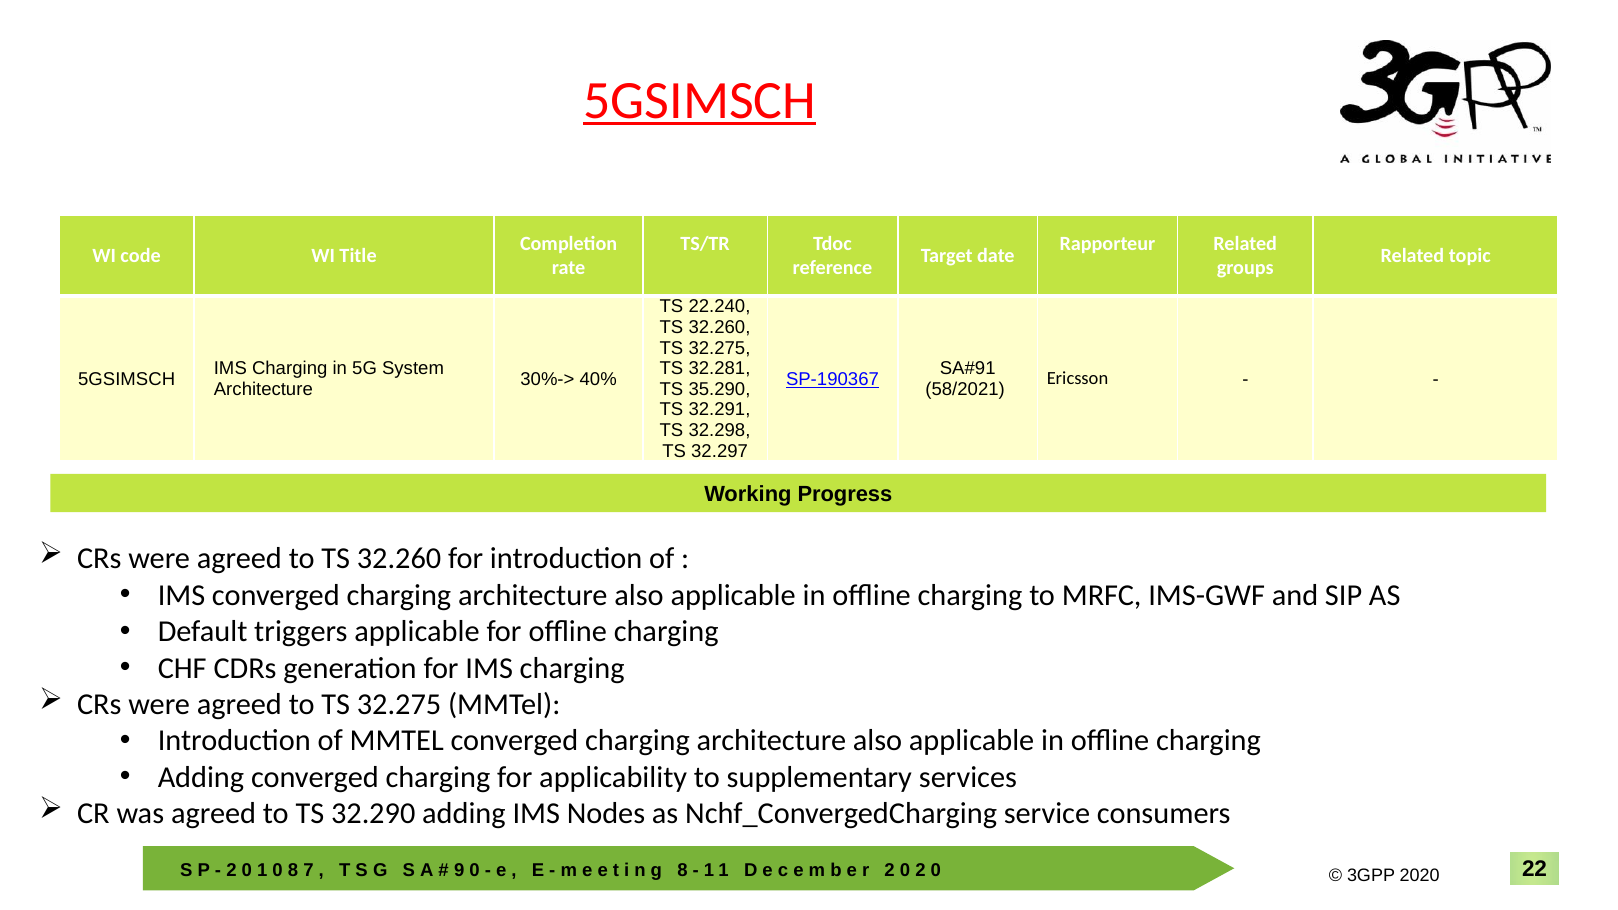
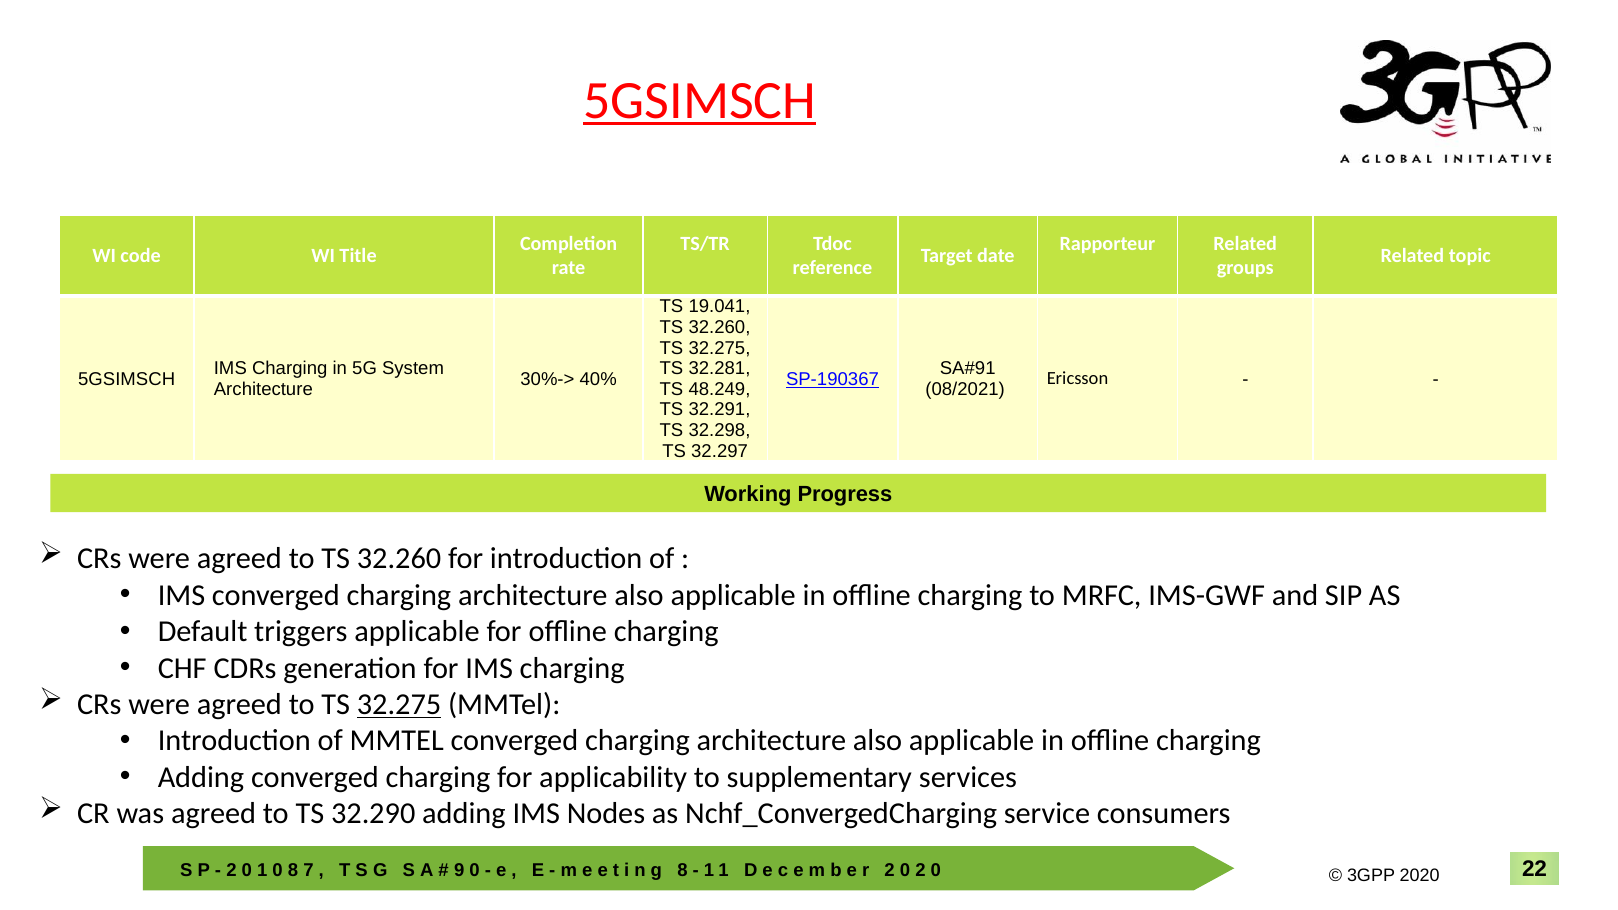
22.240: 22.240 -> 19.041
35.290: 35.290 -> 48.249
58/2021: 58/2021 -> 08/2021
32.275 at (399, 705) underline: none -> present
